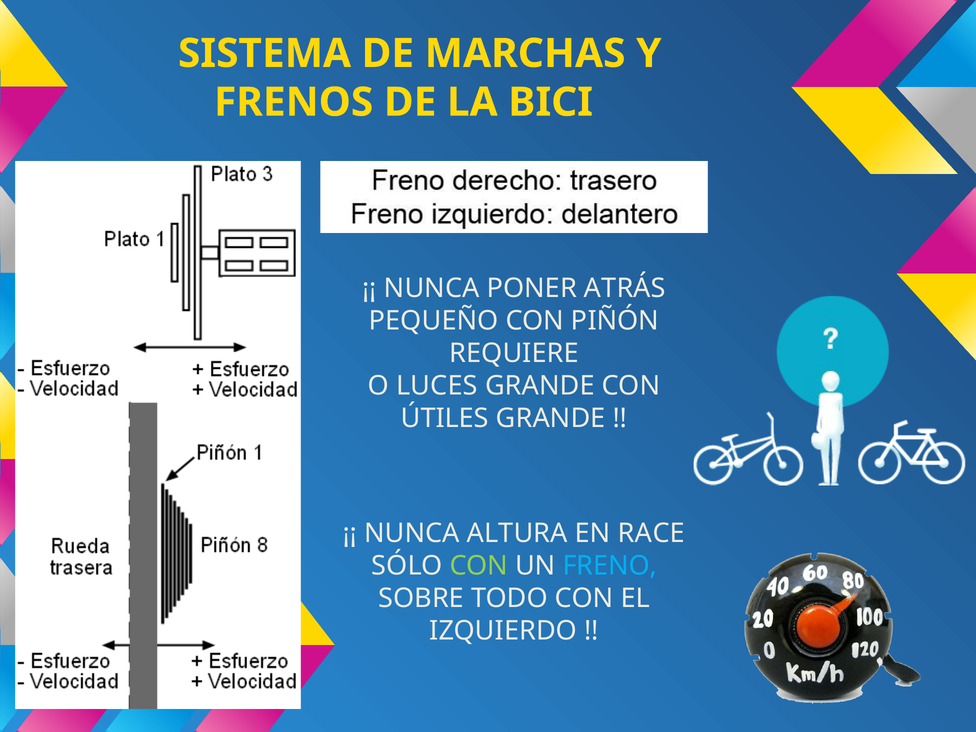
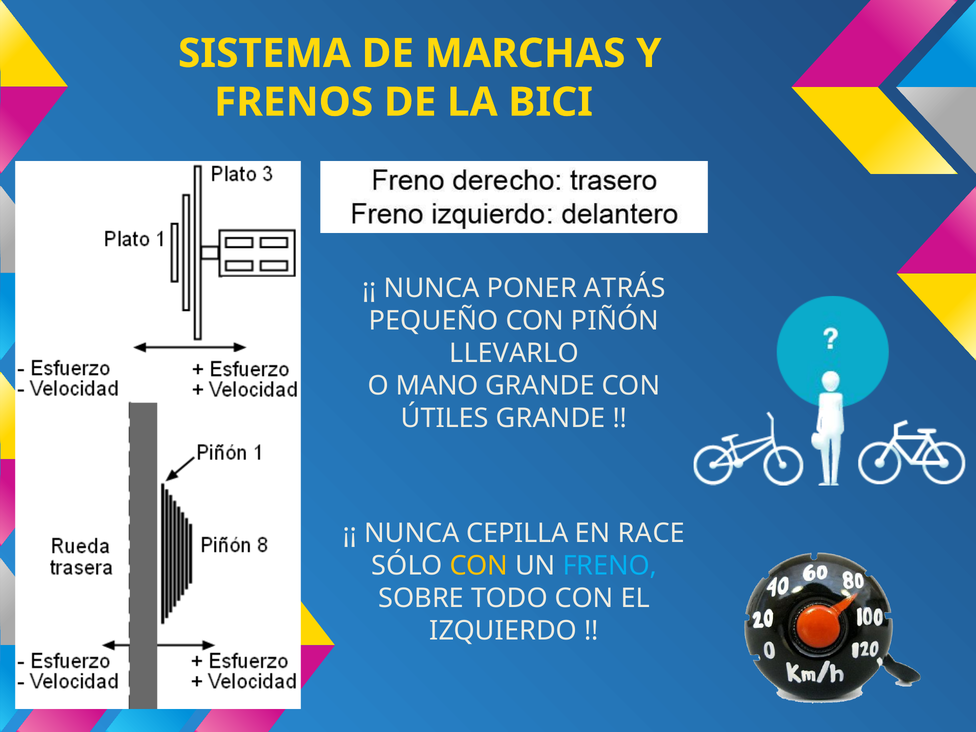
REQUIERE: REQUIERE -> LLEVARLO
LUCES: LUCES -> MANO
ALTURA: ALTURA -> CEPILLA
CON at (479, 566) colour: light green -> yellow
